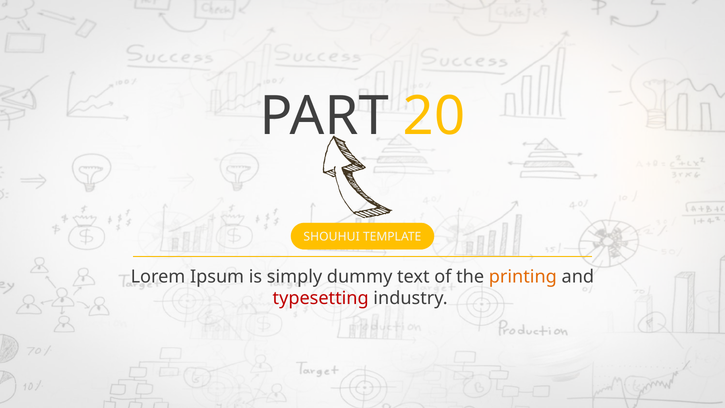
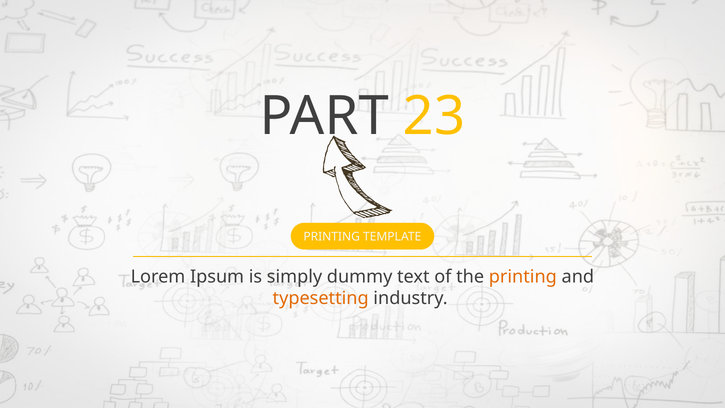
20: 20 -> 23
SHOUHUI at (332, 237): SHOUHUI -> PRINTING
typesetting colour: red -> orange
